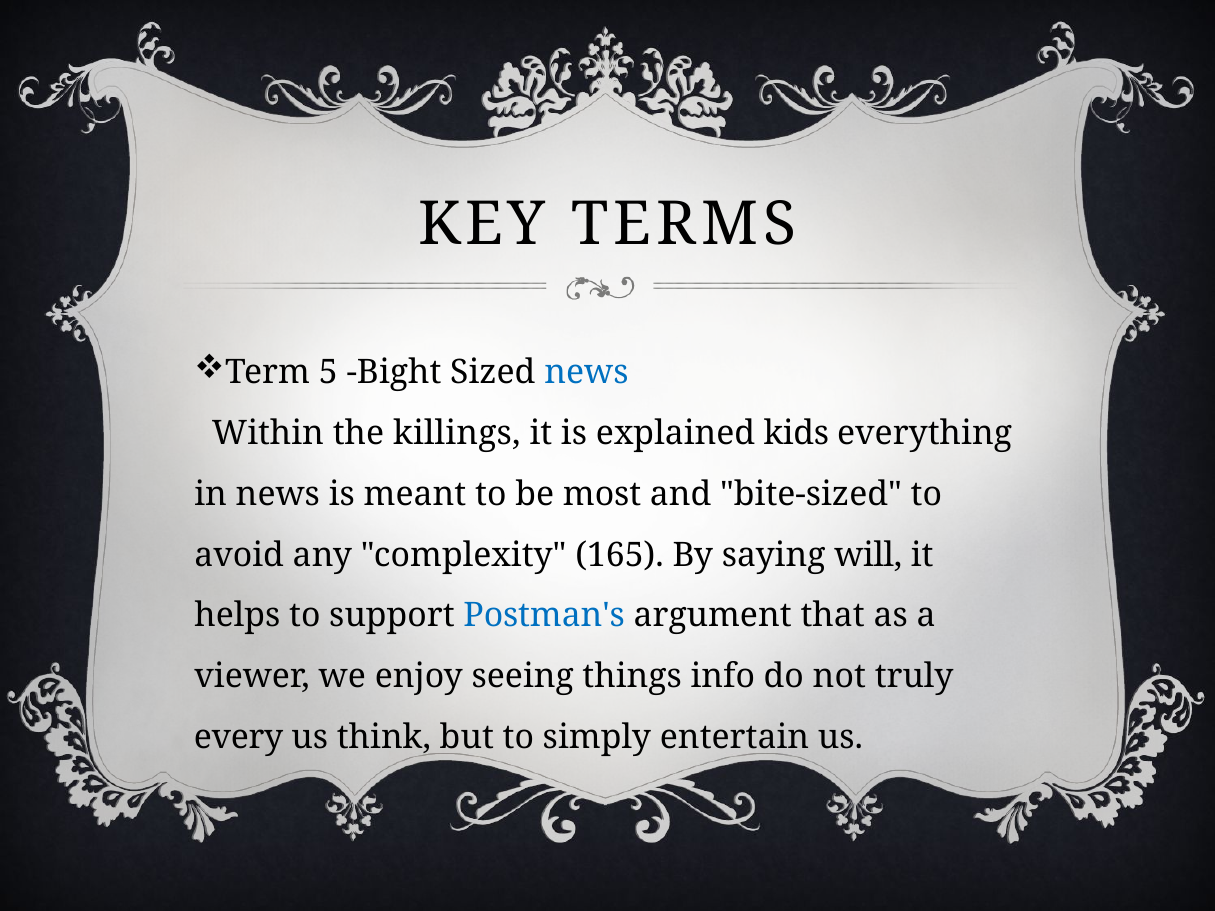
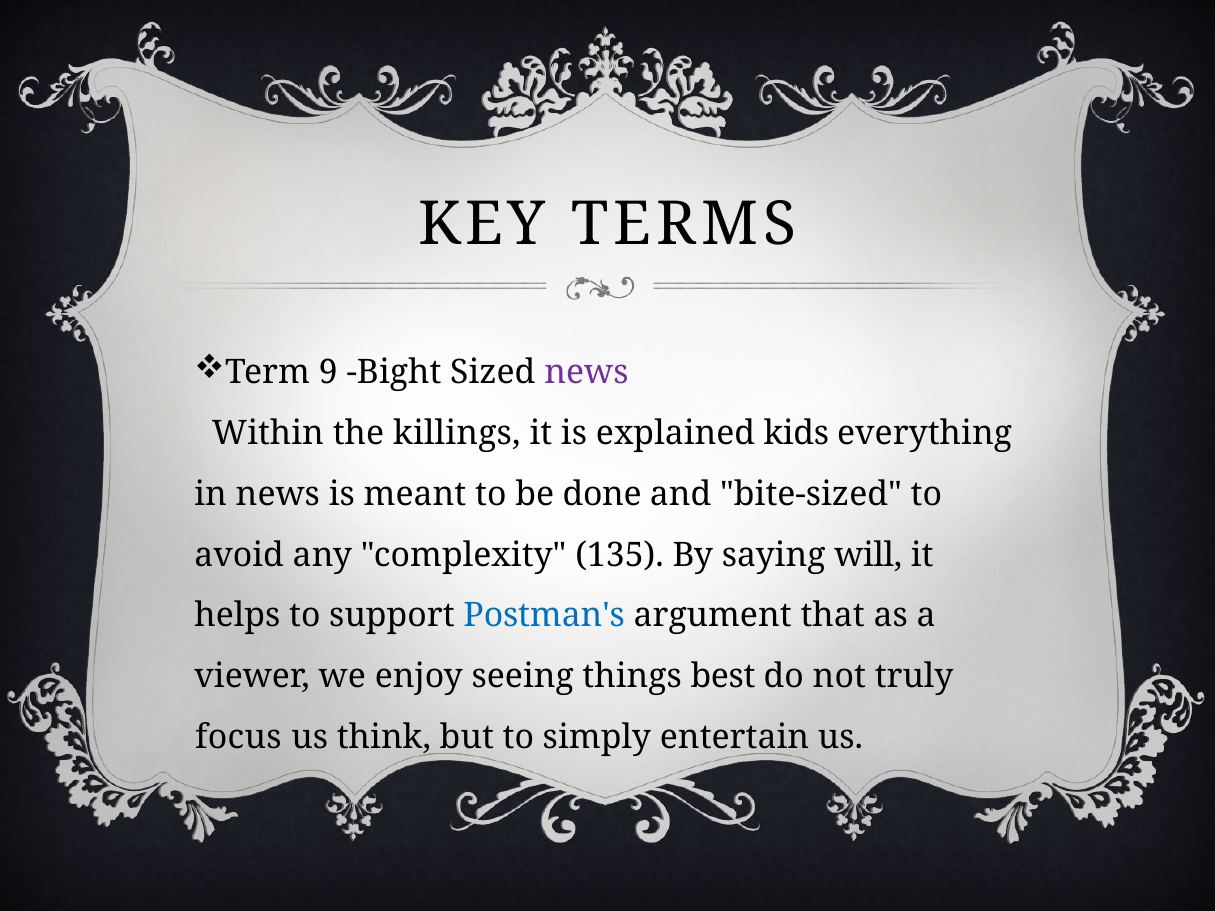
5: 5 -> 9
news at (586, 373) colour: blue -> purple
most: most -> done
165: 165 -> 135
info: info -> best
every: every -> focus
